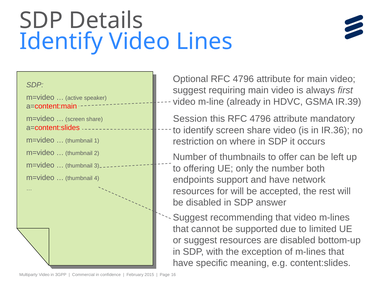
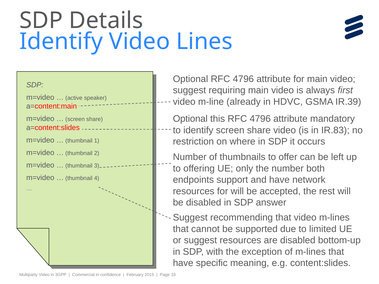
Session at (190, 119): Session -> Optional
IR.36: IR.36 -> IR.83
